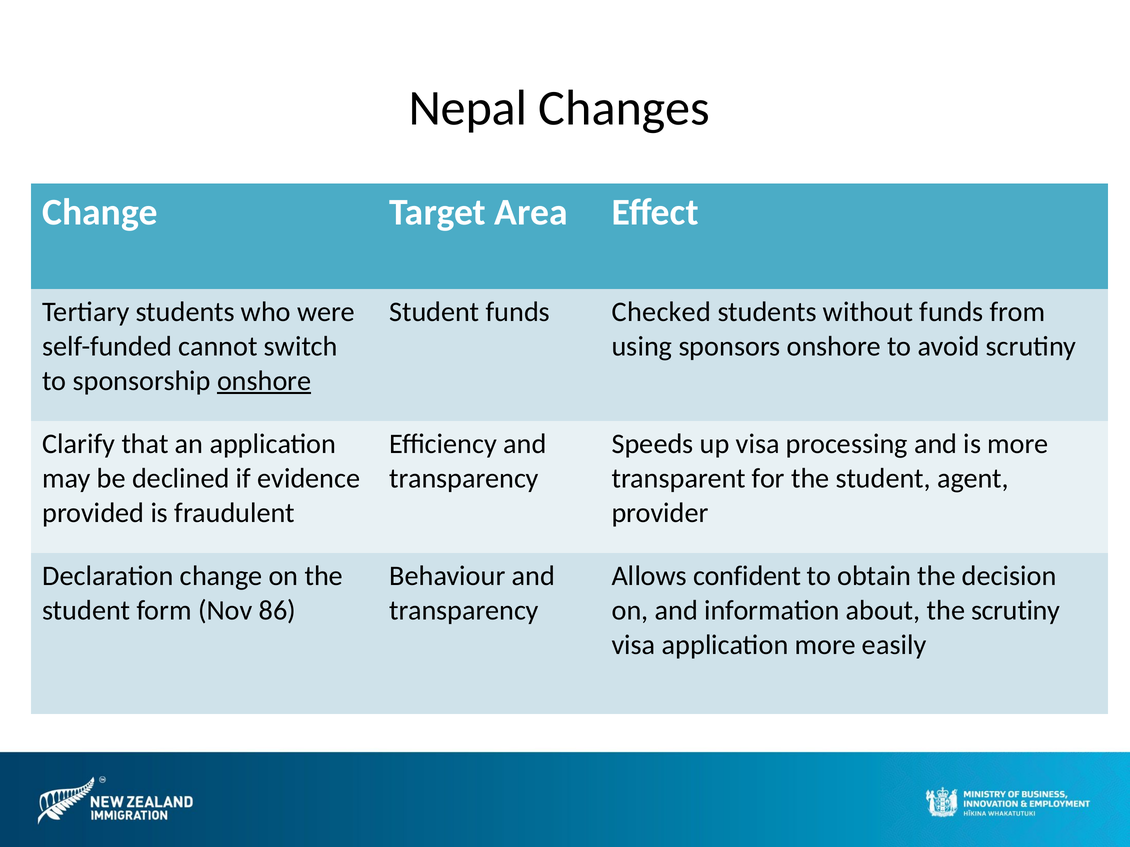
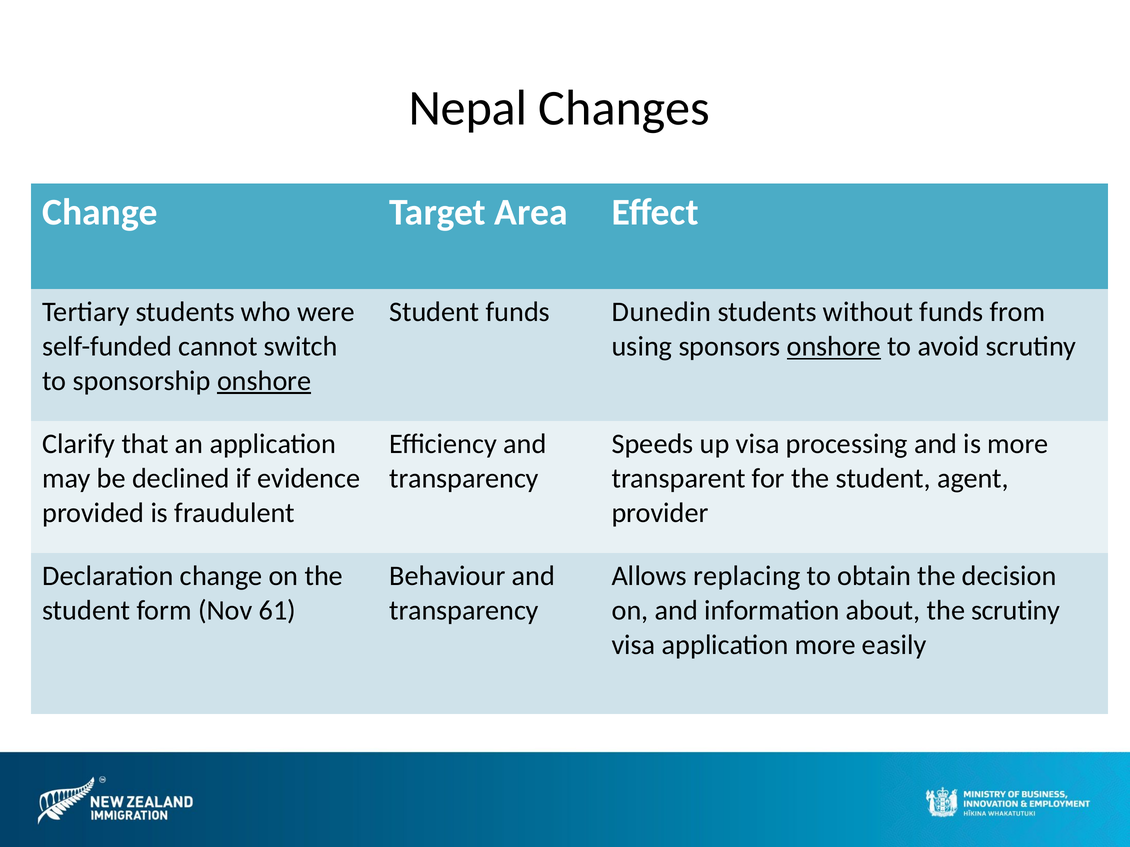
Checked: Checked -> Dunedin
onshore at (834, 347) underline: none -> present
confident: confident -> replacing
86: 86 -> 61
